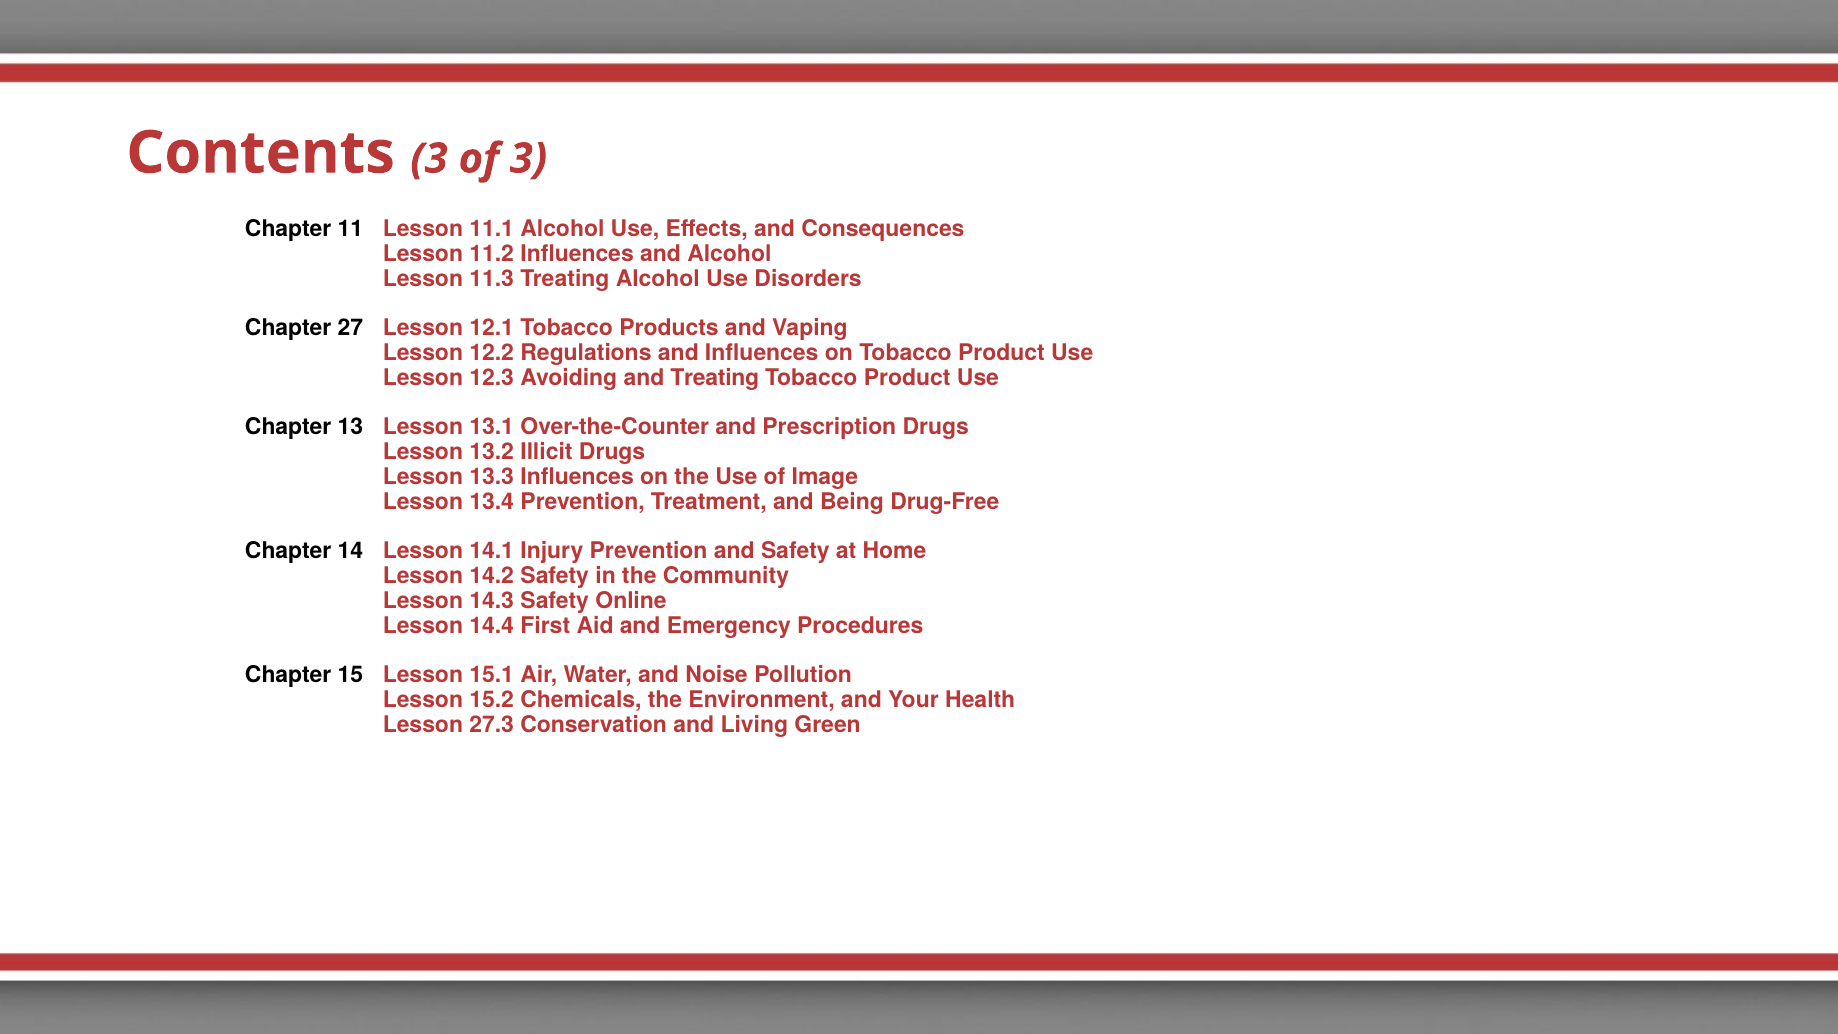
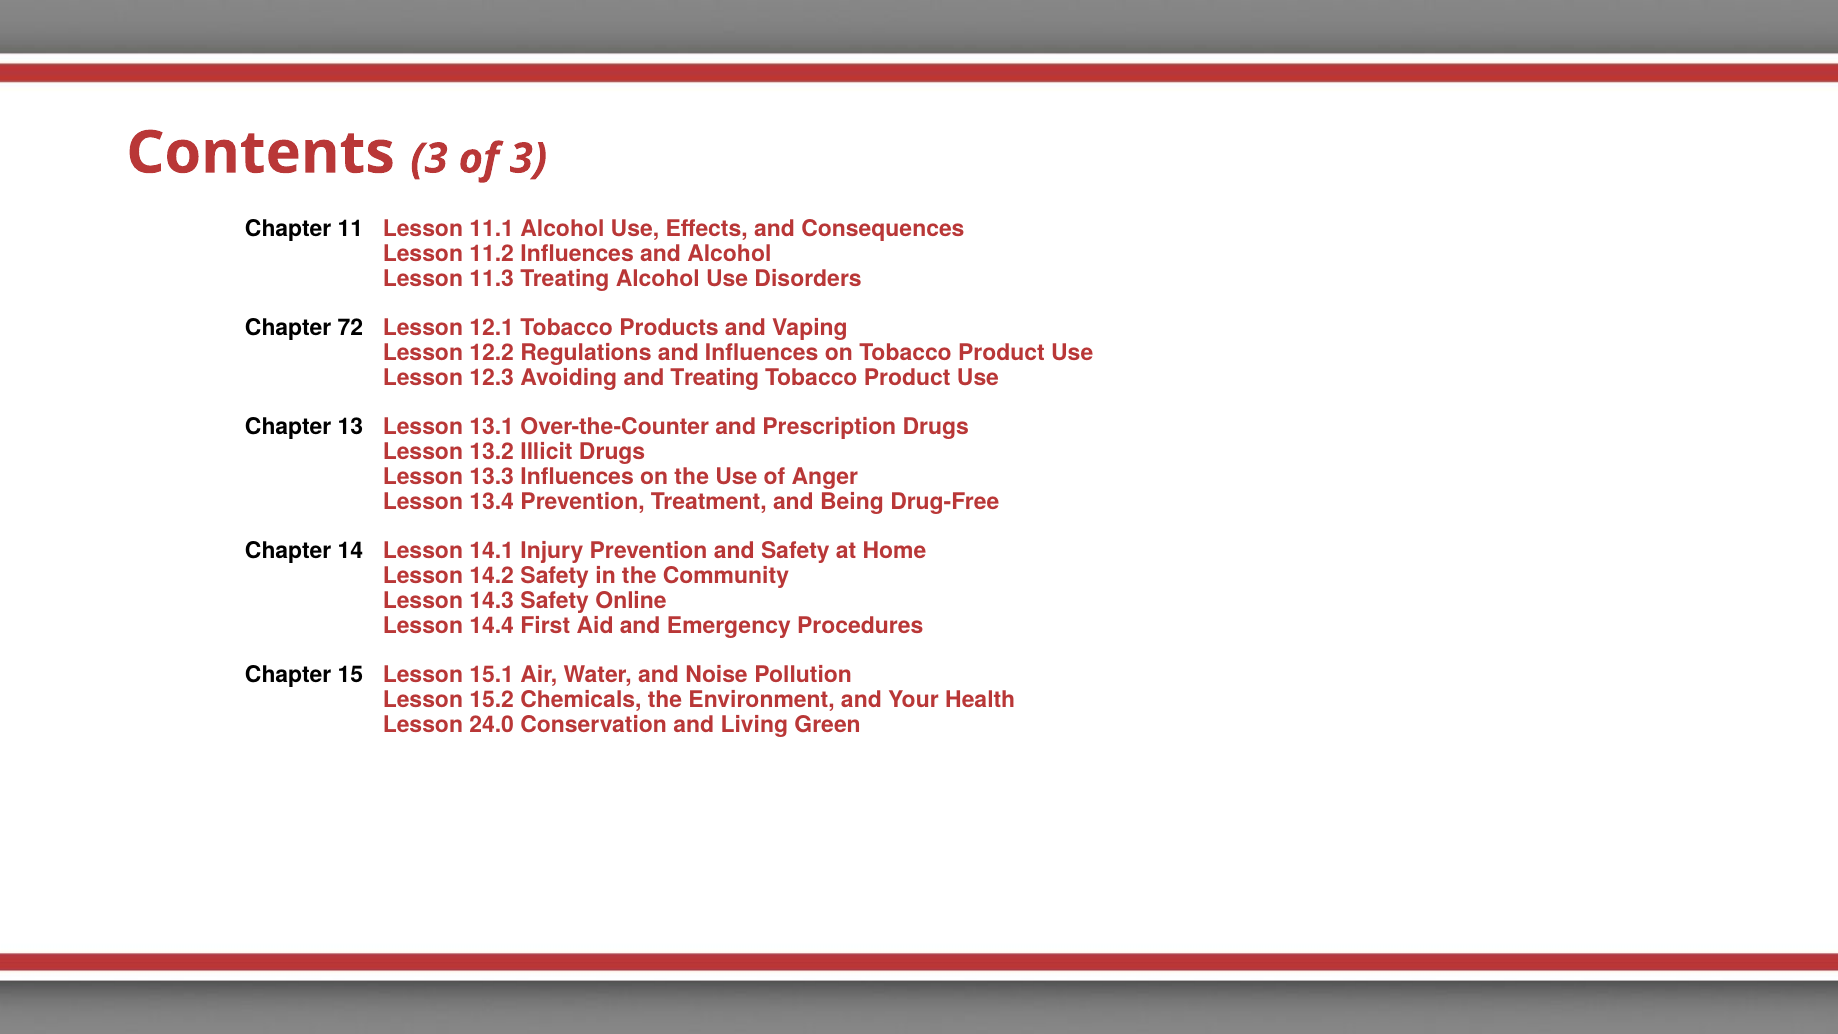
27: 27 -> 72
Image: Image -> Anger
27.3: 27.3 -> 24.0
